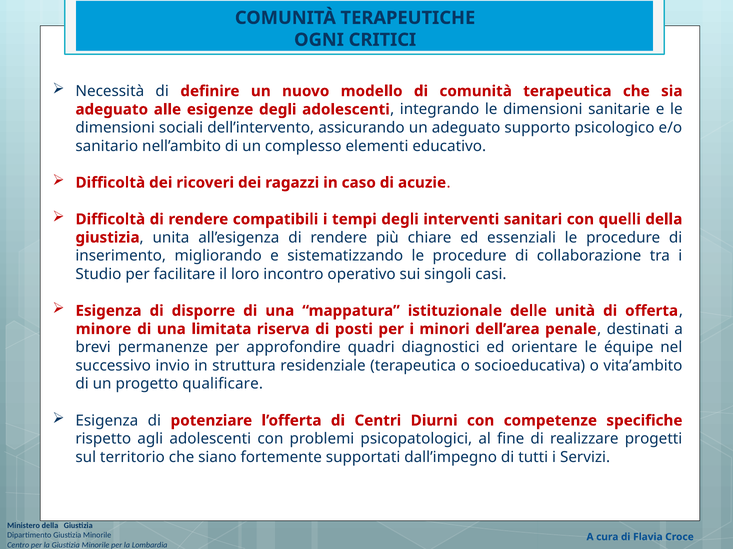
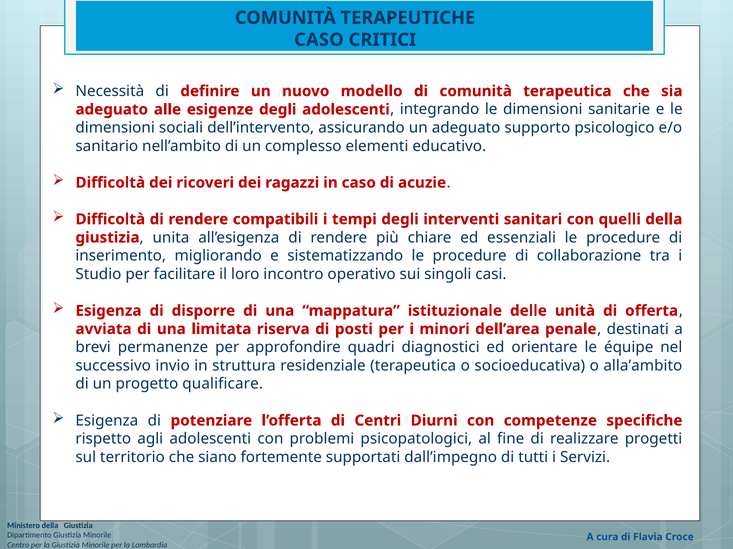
OGNI at (319, 40): OGNI -> CASO
minore: minore -> avviata
vita’ambito: vita’ambito -> alla’ambito
